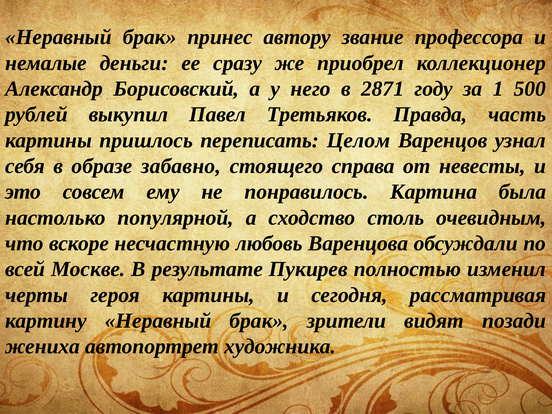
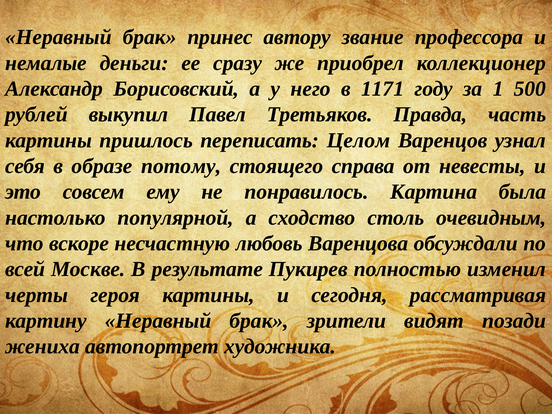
2871: 2871 -> 1171
забавно: забавно -> потому
